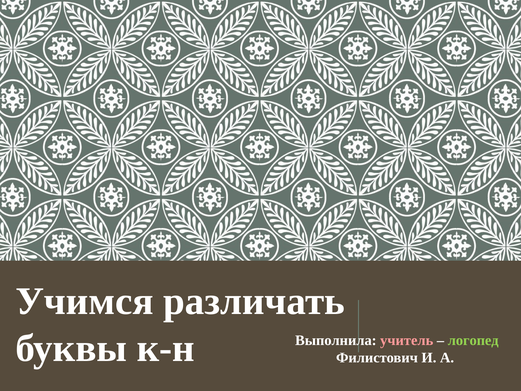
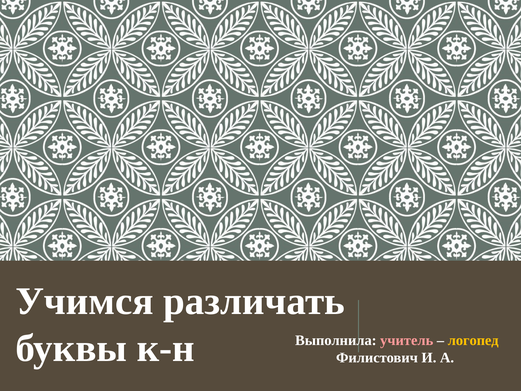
логопед colour: light green -> yellow
